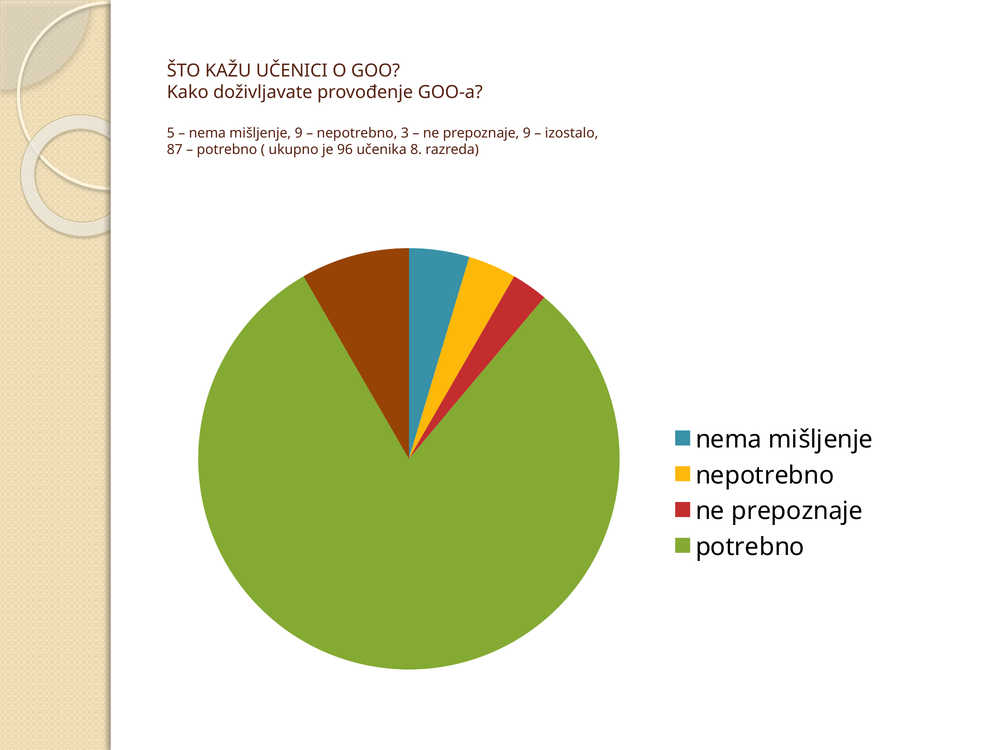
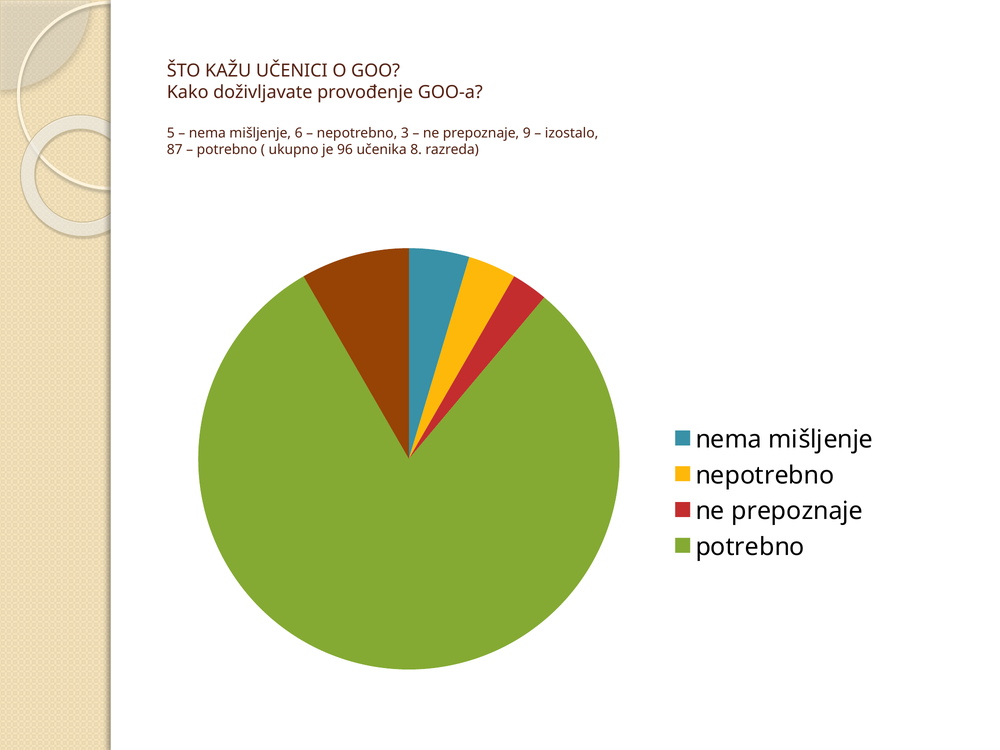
mišljenje 9: 9 -> 6
